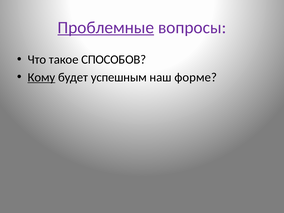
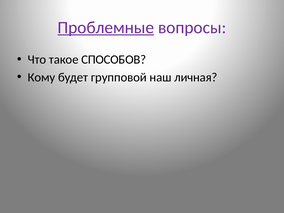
Кому underline: present -> none
успешным: успешным -> групповой
форме: форме -> личная
